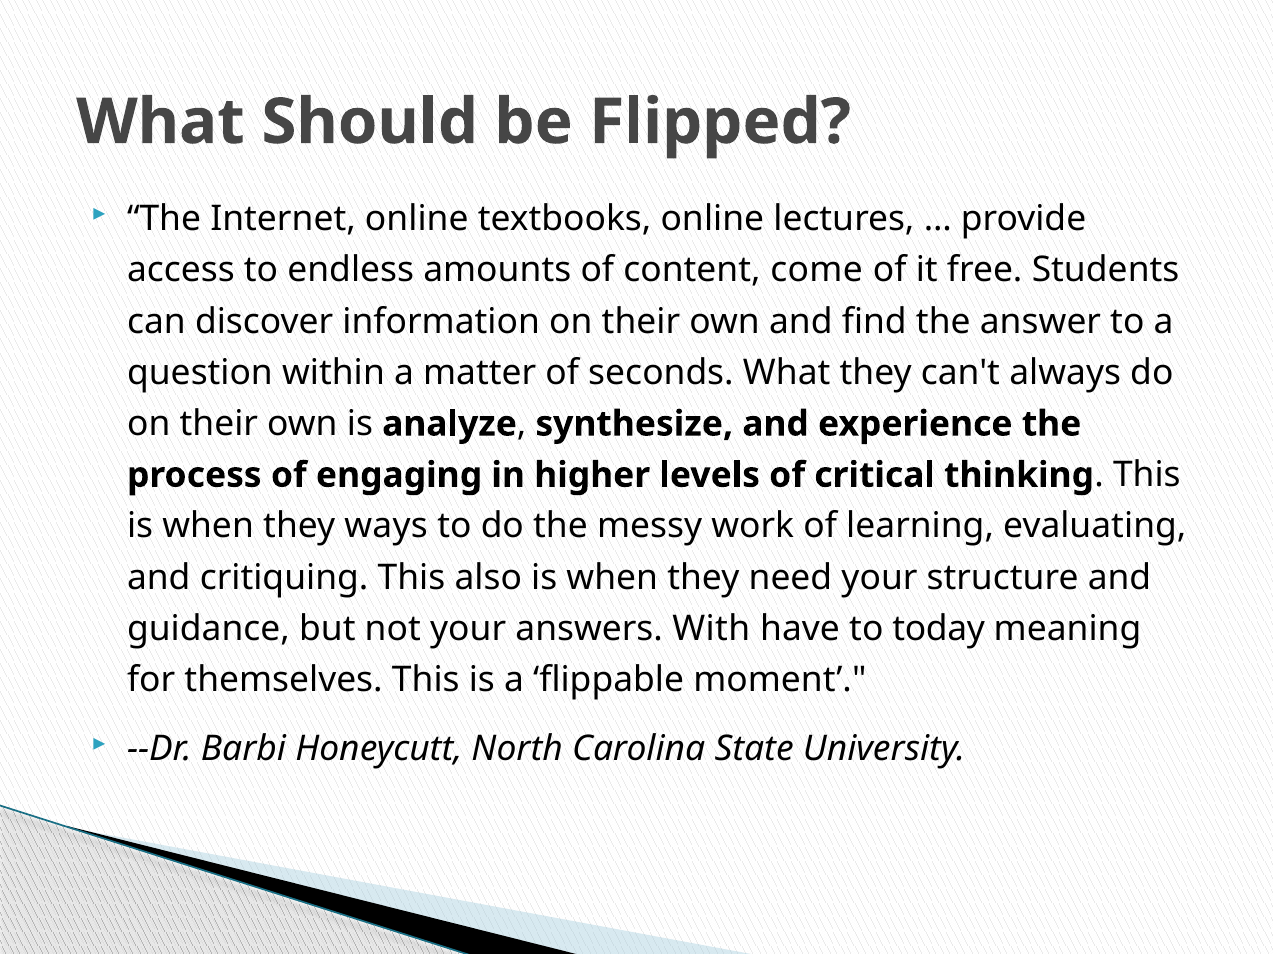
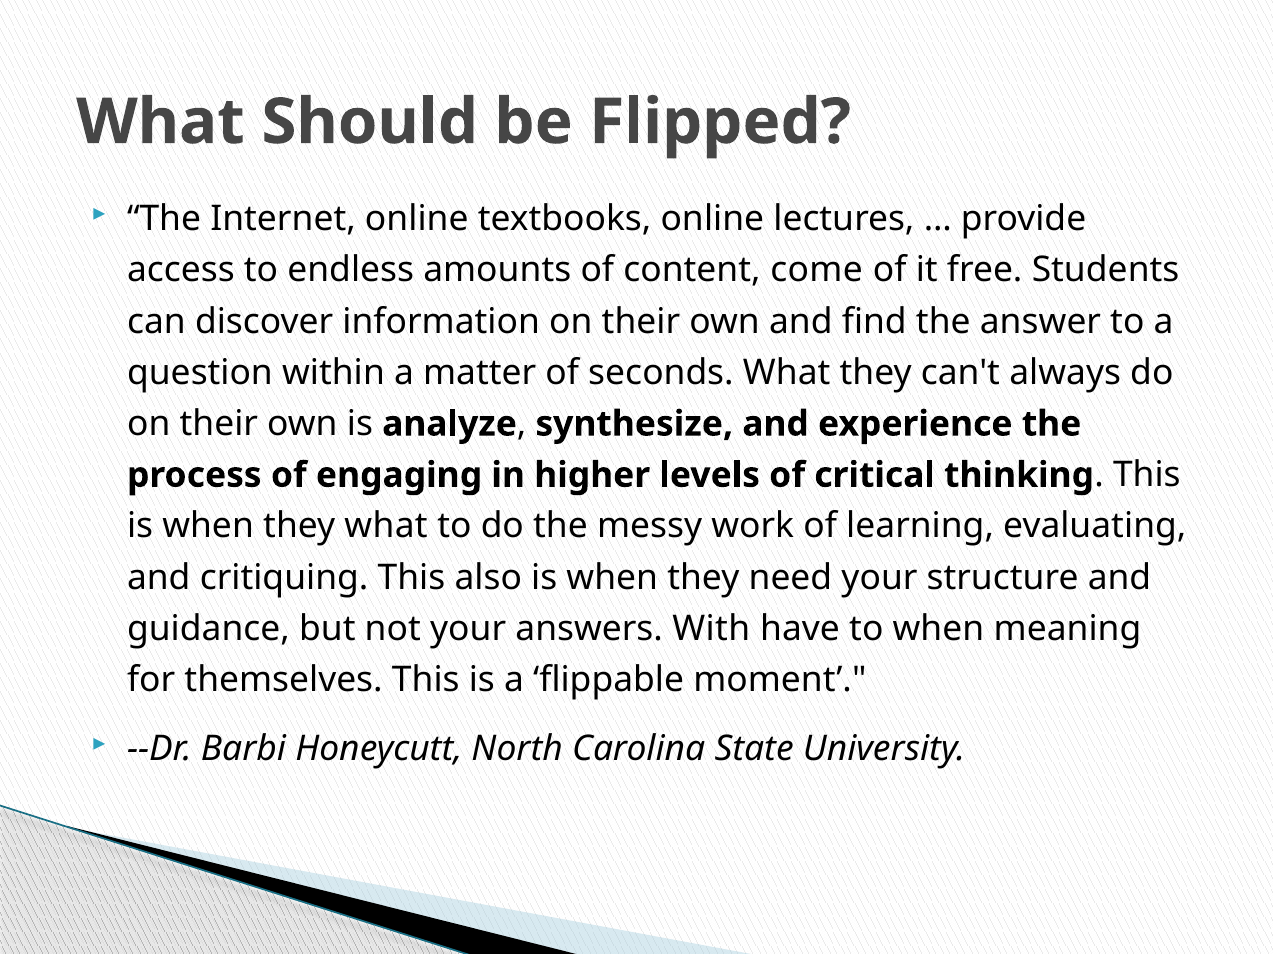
they ways: ways -> what
to today: today -> when
